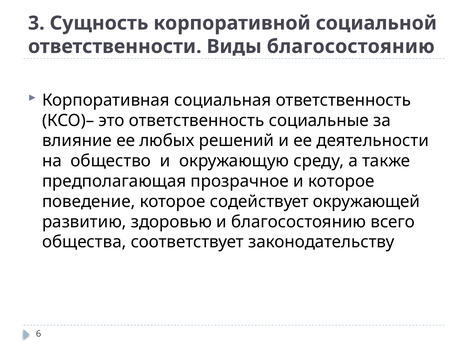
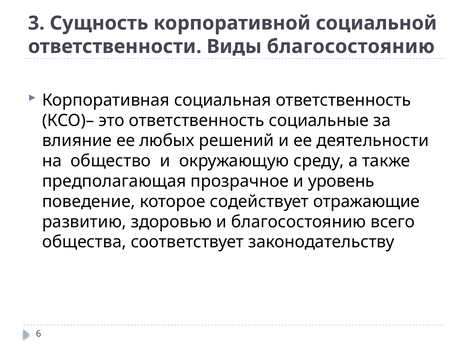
и которое: которое -> уровень
окружающей: окружающей -> отражающие
